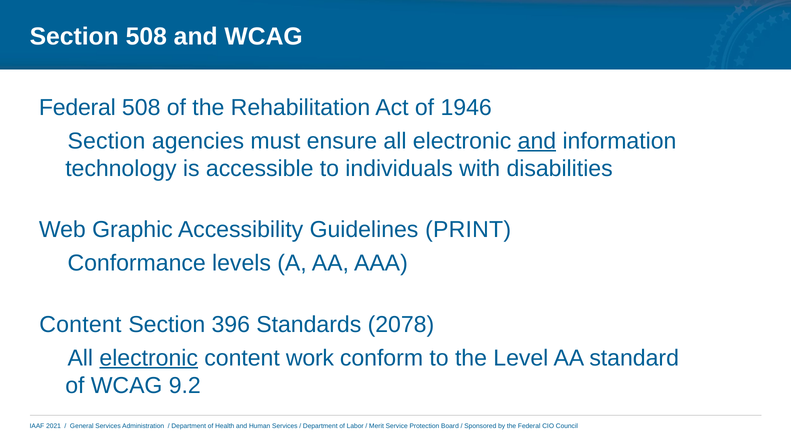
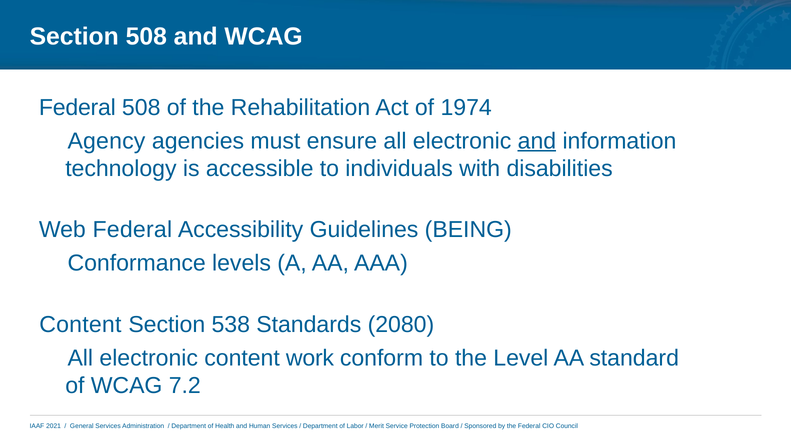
1946: 1946 -> 1974
Section at (106, 141): Section -> Agency
Web Graphic: Graphic -> Federal
PRINT: PRINT -> BEING
396: 396 -> 538
2078: 2078 -> 2080
electronic at (149, 358) underline: present -> none
9.2: 9.2 -> 7.2
